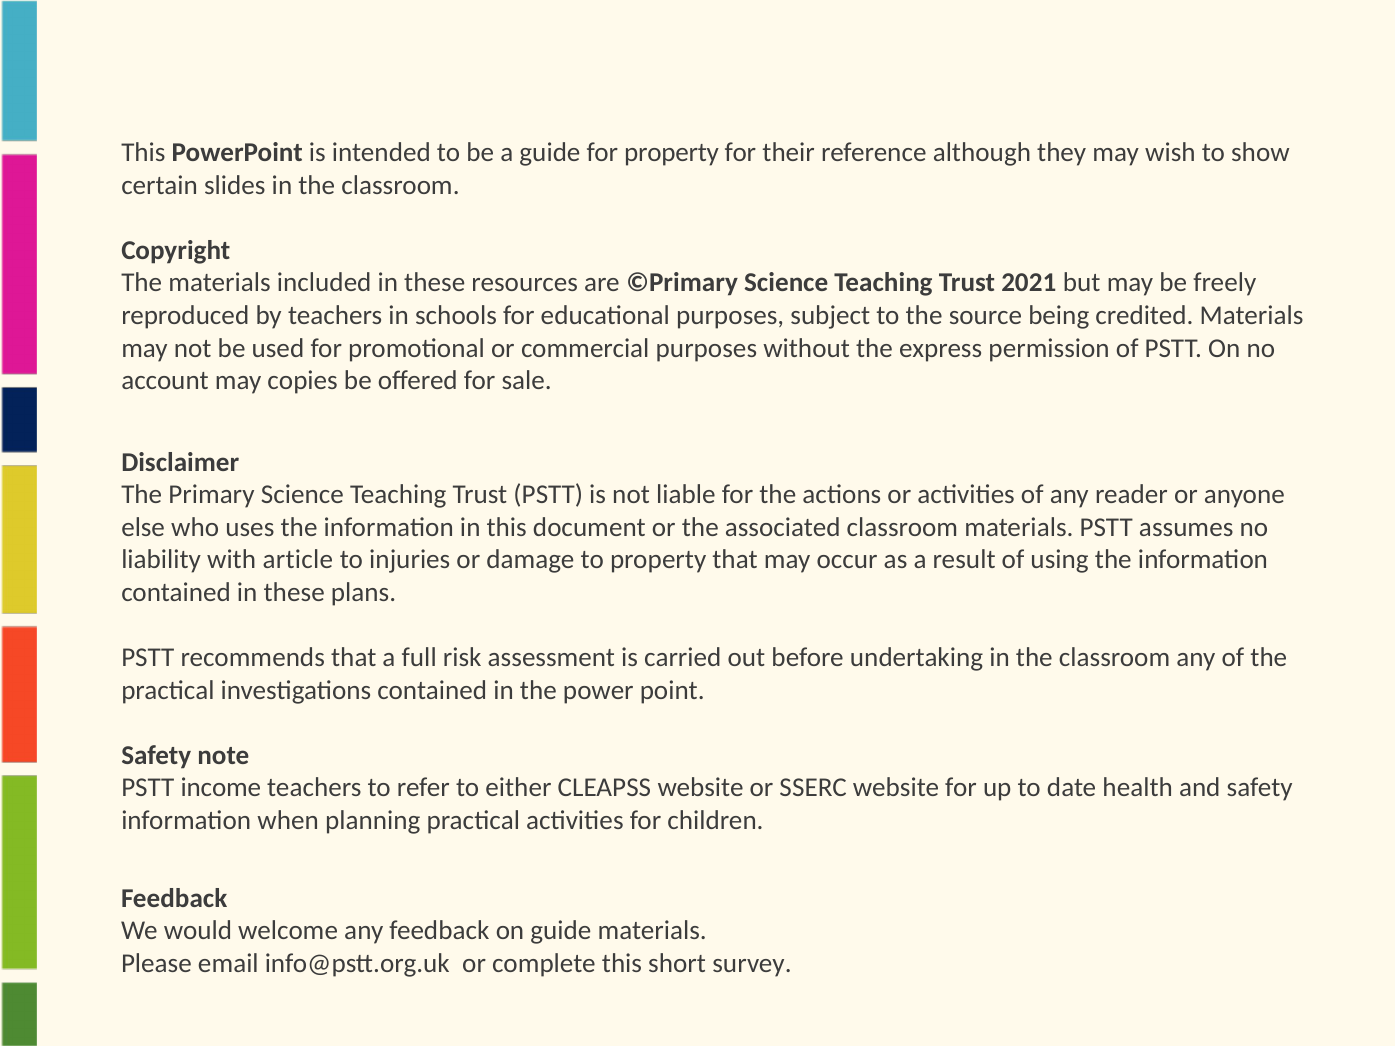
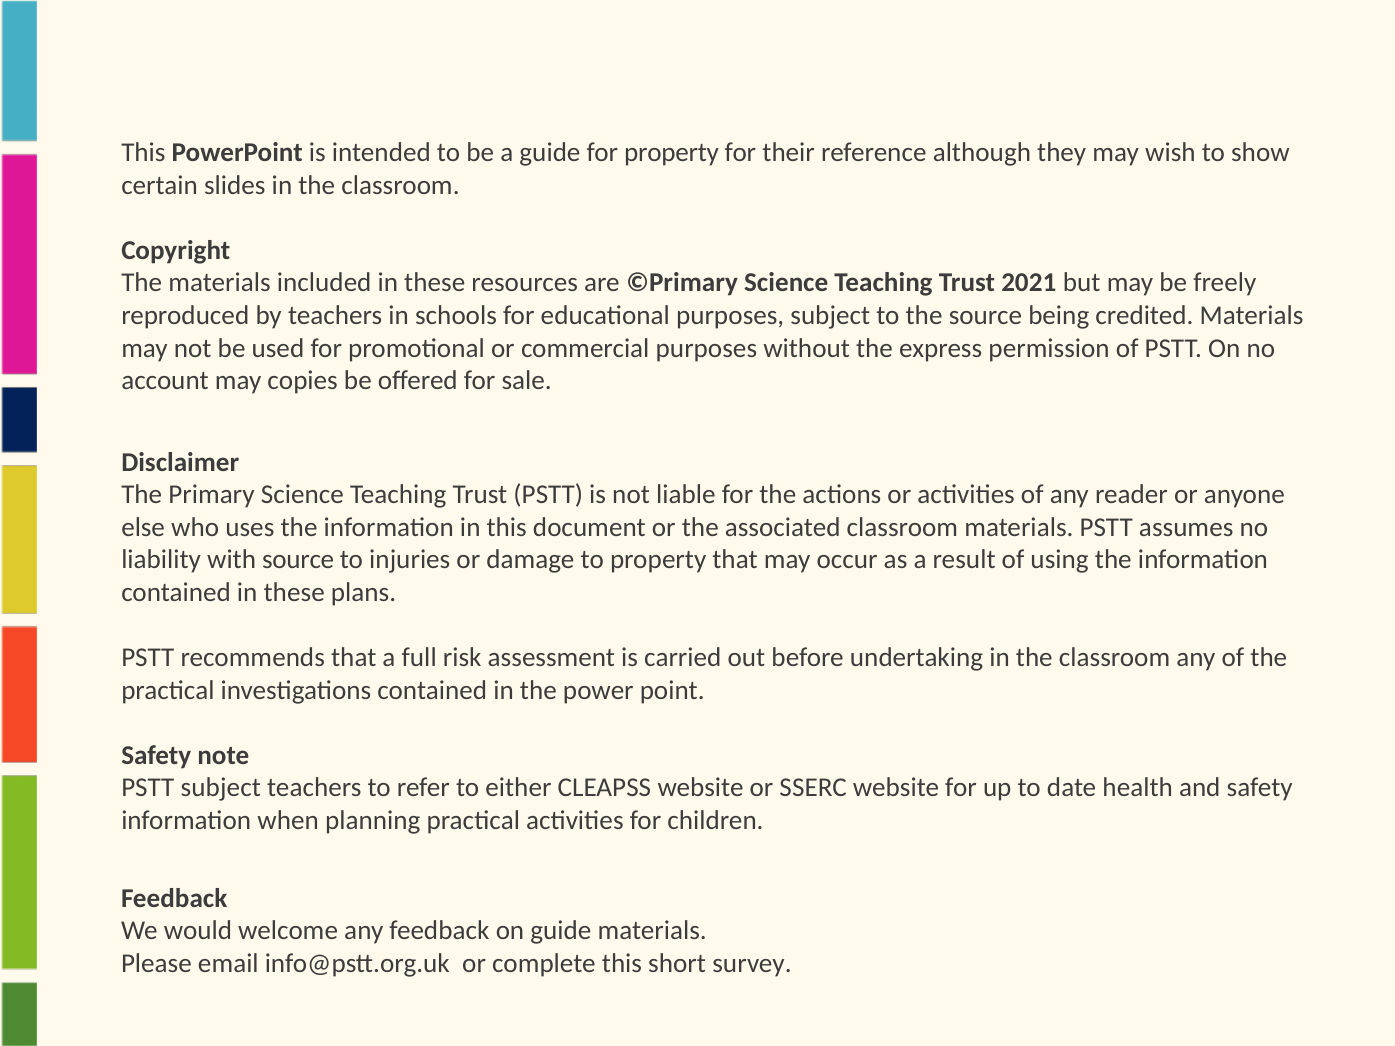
with article: article -> source
PSTT income: income -> subject
